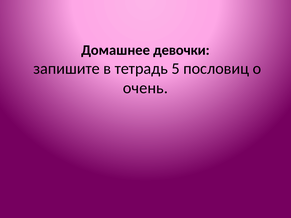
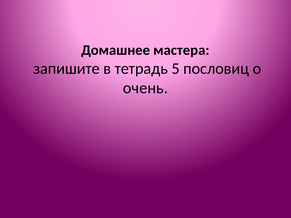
девочки: девочки -> мастера
